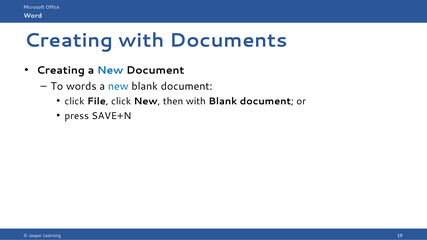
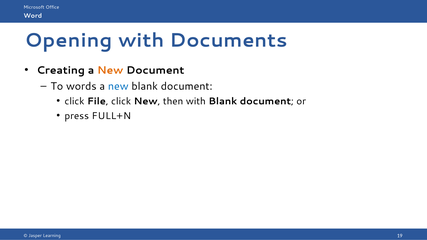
Creating at (69, 40): Creating -> Opening
New at (110, 70) colour: blue -> orange
SAVE+N: SAVE+N -> FULL+N
